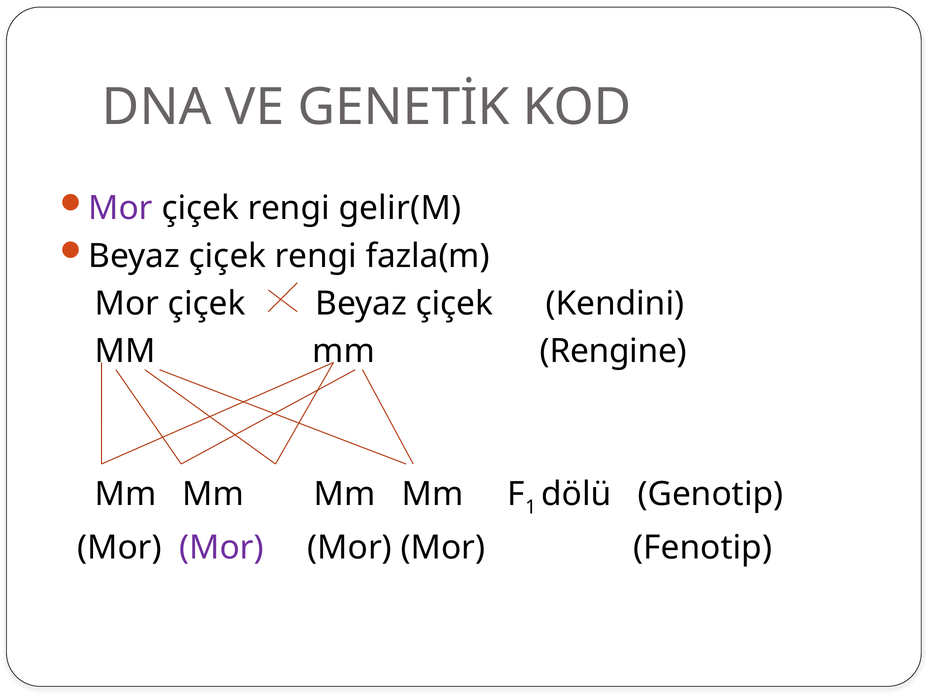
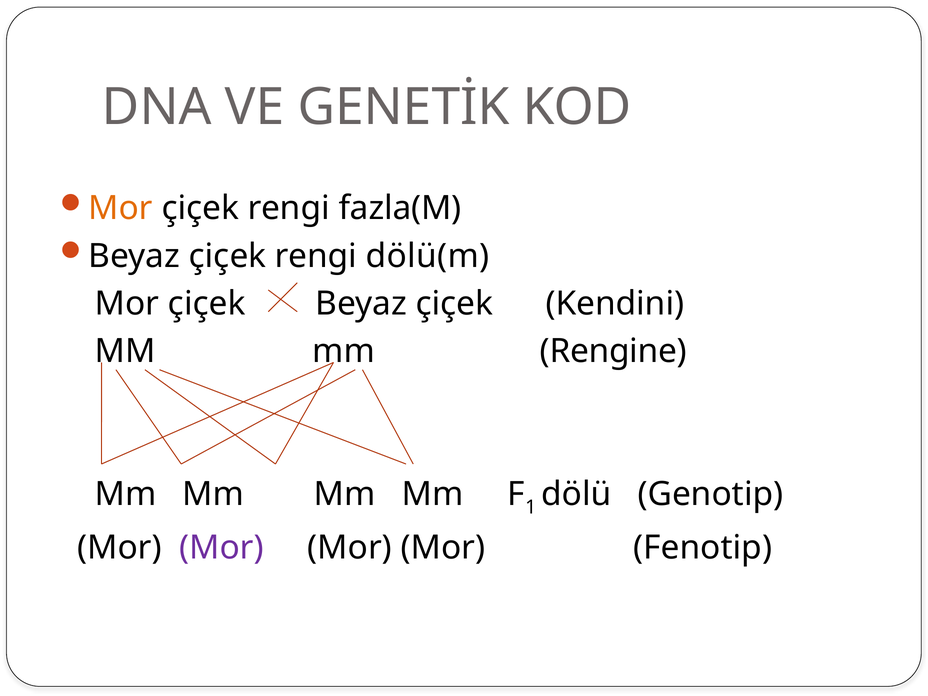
Mor at (121, 208) colour: purple -> orange
gelir(M: gelir(M -> fazla(M
fazla(m: fazla(m -> dölü(m
